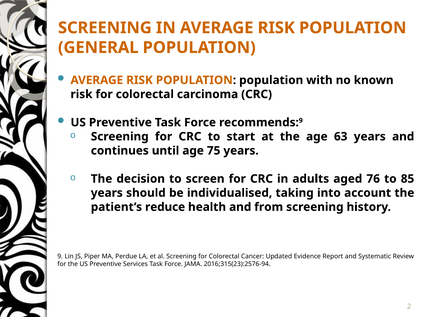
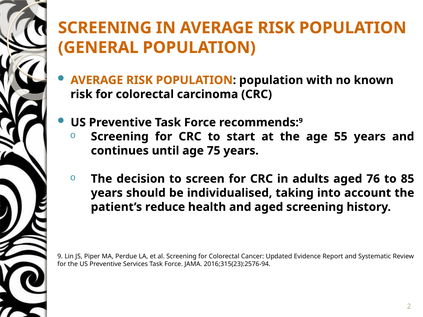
63: 63 -> 55
and from: from -> aged
